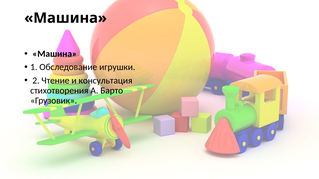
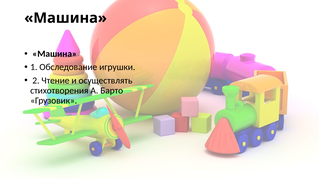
консультация: консультация -> осуществлять
